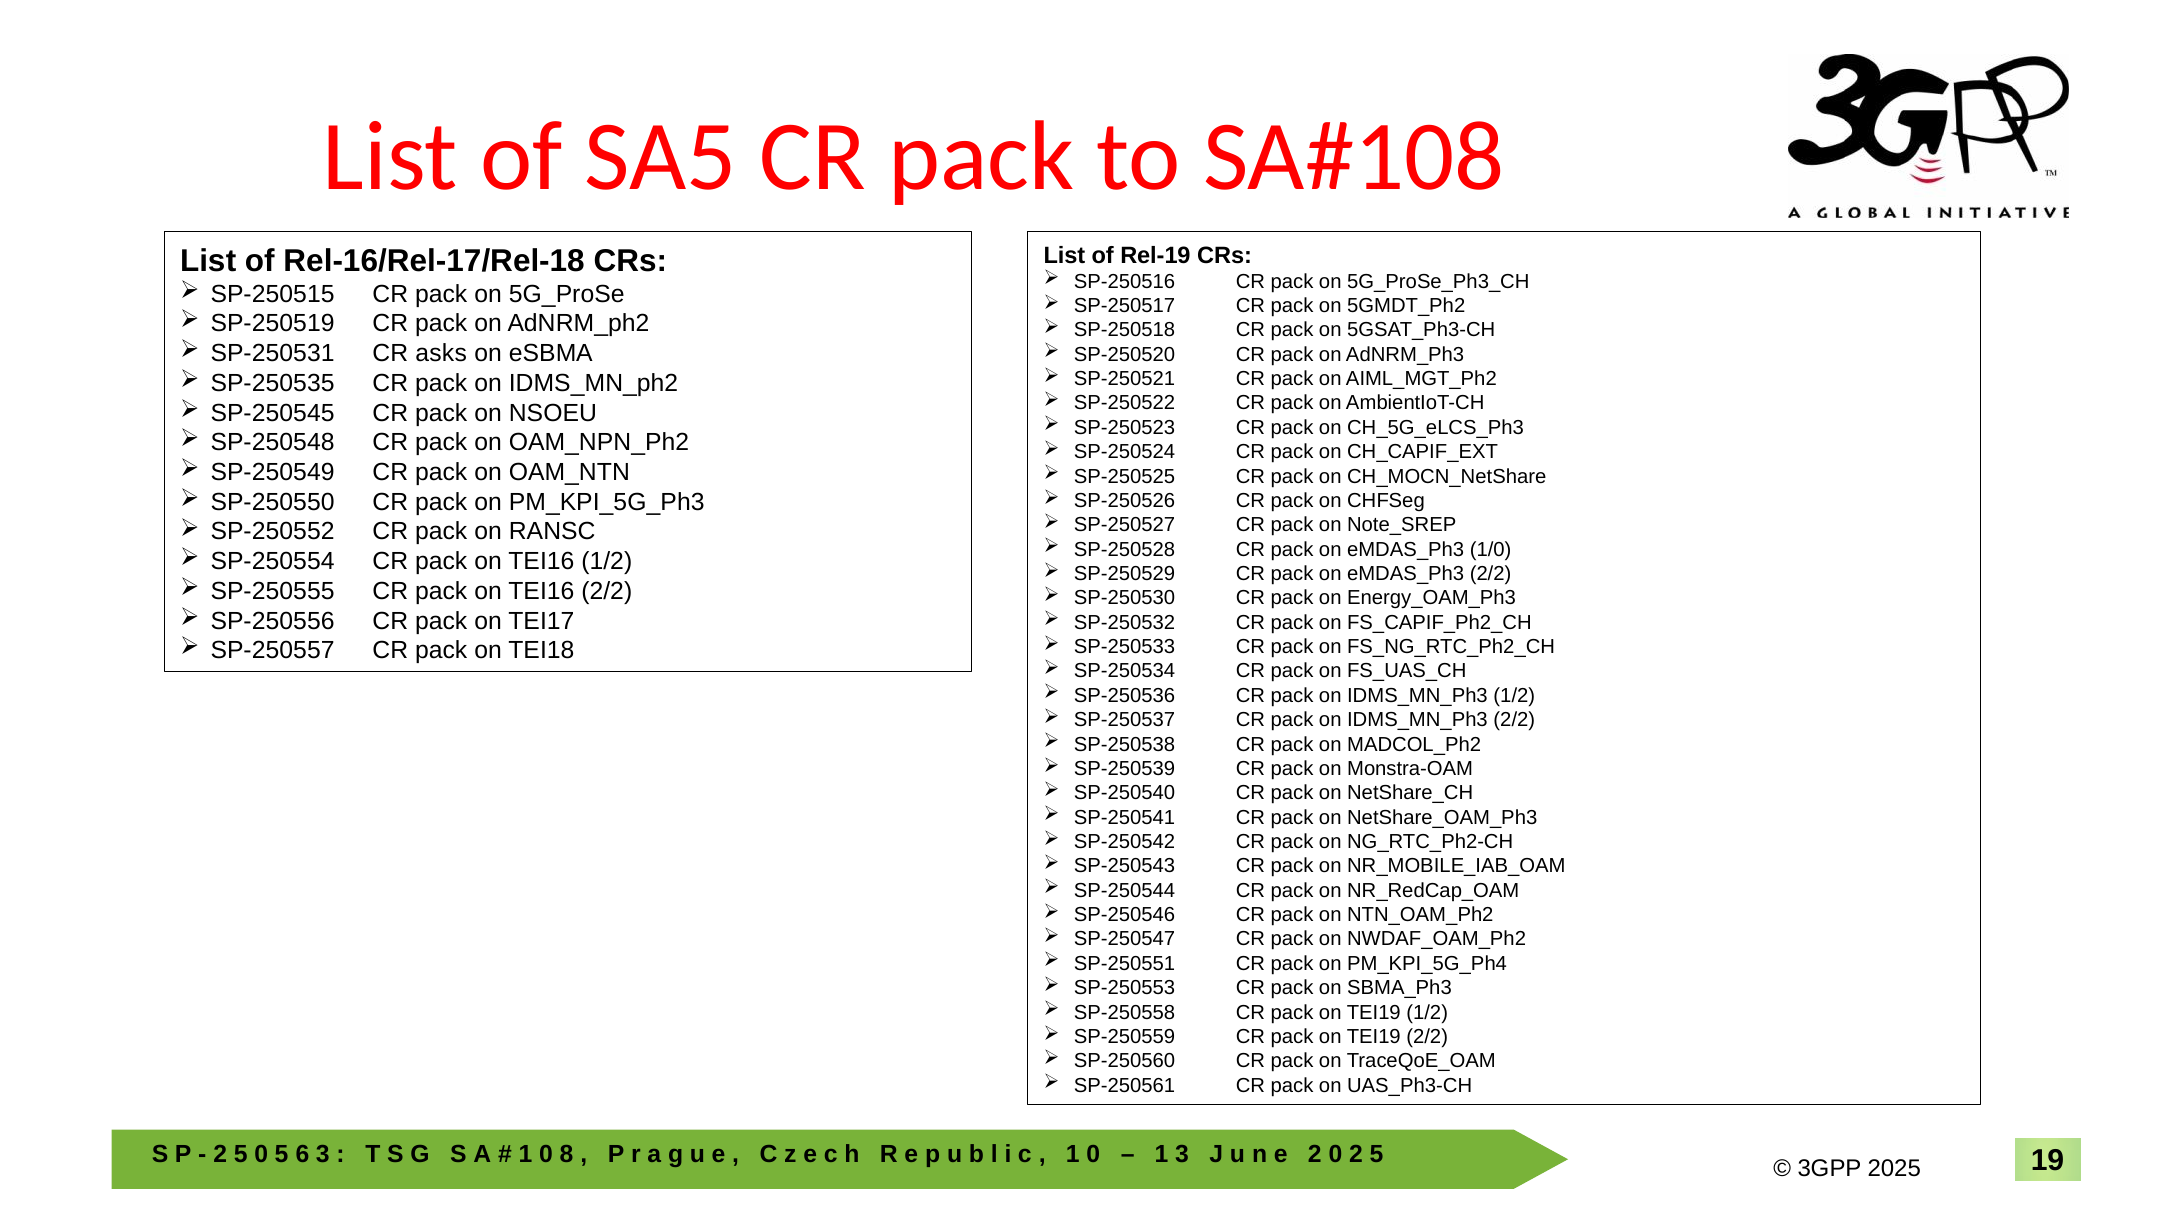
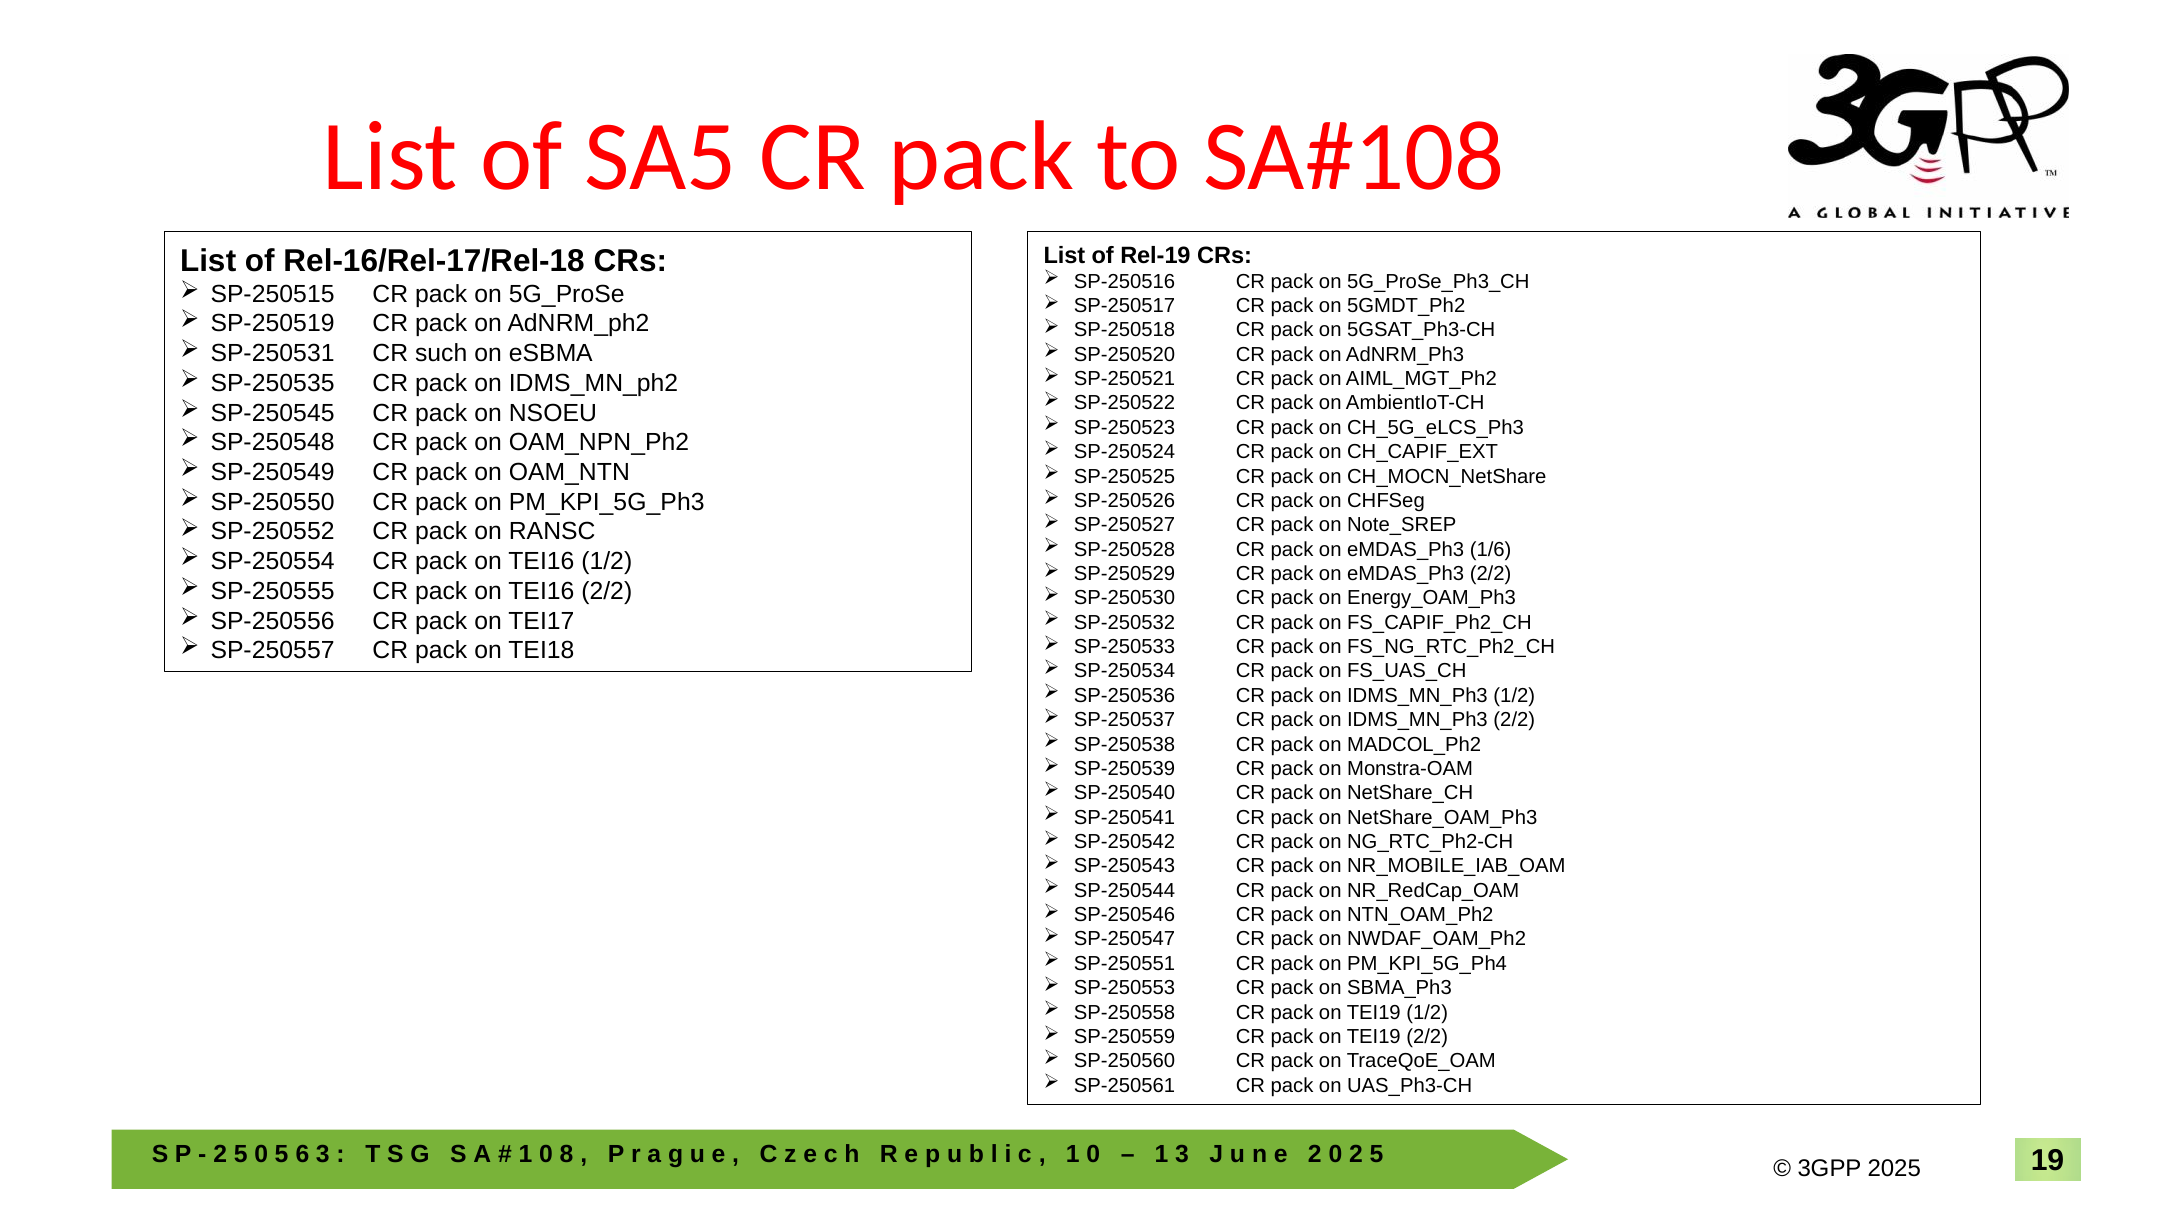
asks: asks -> such
1/0: 1/0 -> 1/6
